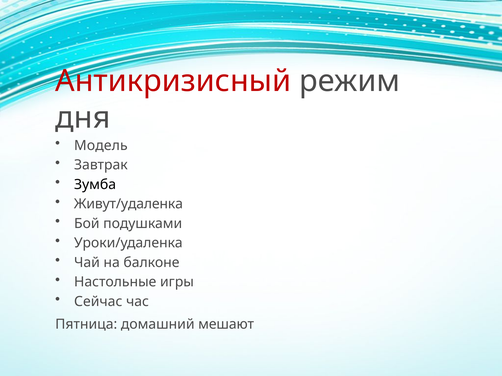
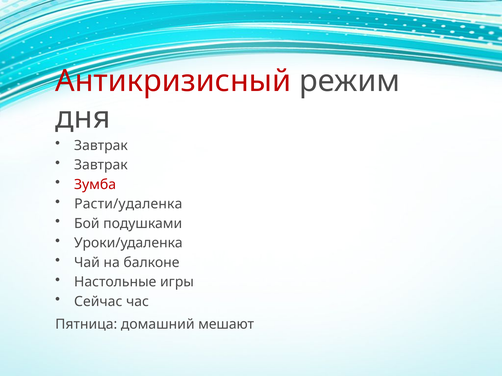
Модель at (101, 146): Модель -> Завтрак
Зумба colour: black -> red
Живут/удаленка: Живут/удаленка -> Расти/удаленка
